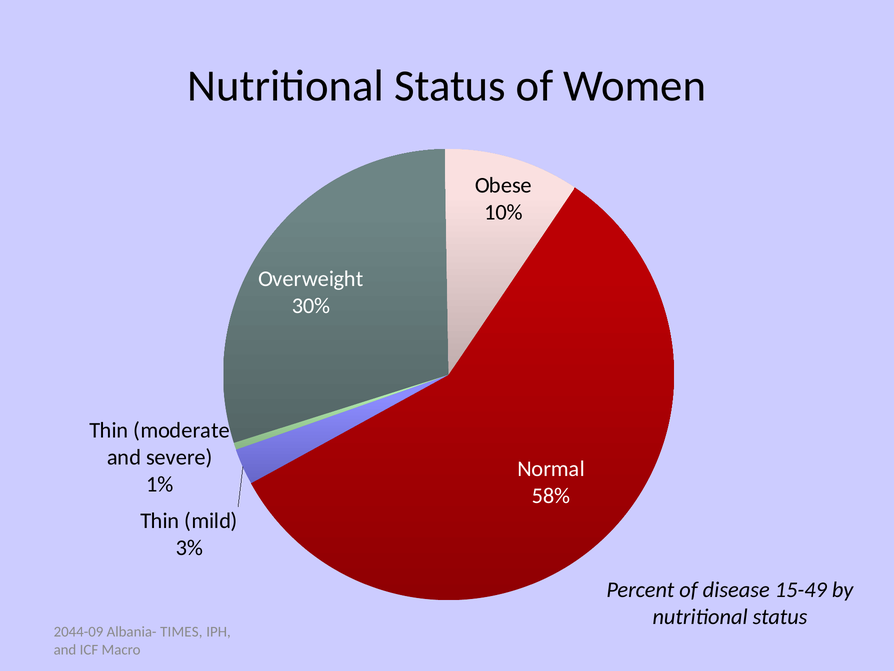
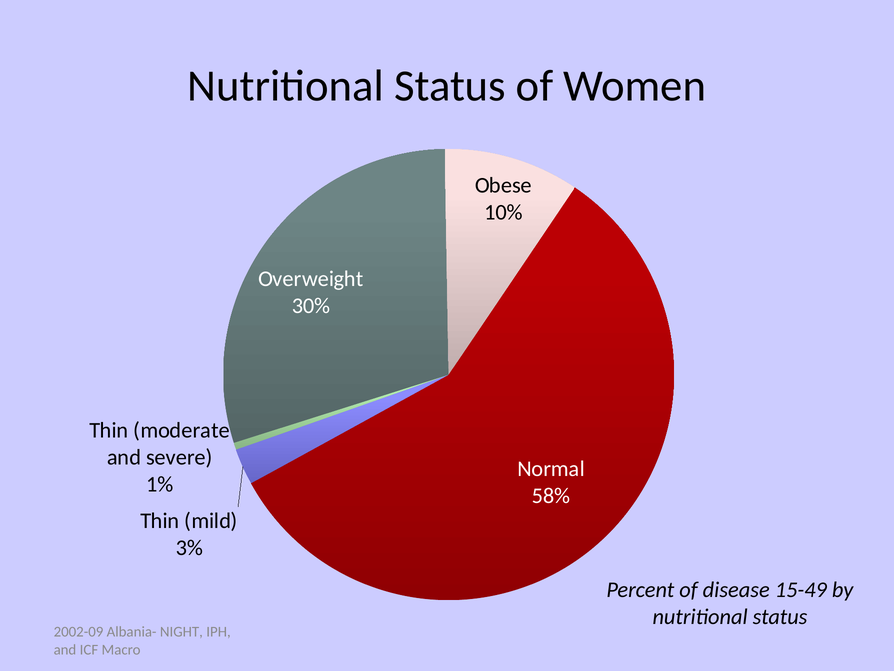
2044-09: 2044-09 -> 2002-09
TIMES: TIMES -> NIGHT
